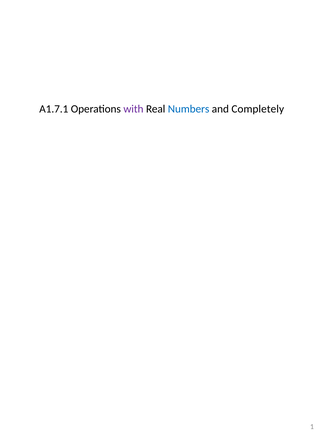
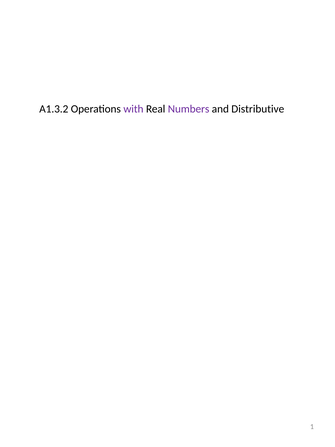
A1.7.1: A1.7.1 -> A1.3.2
Numbers colour: blue -> purple
Completely: Completely -> Distributive
